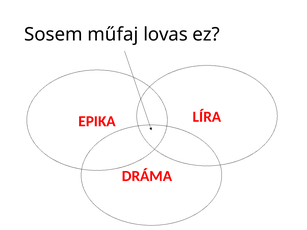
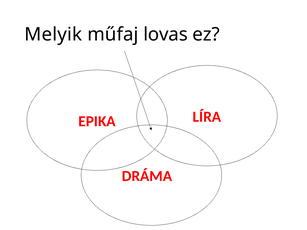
Sosem: Sosem -> Melyik
